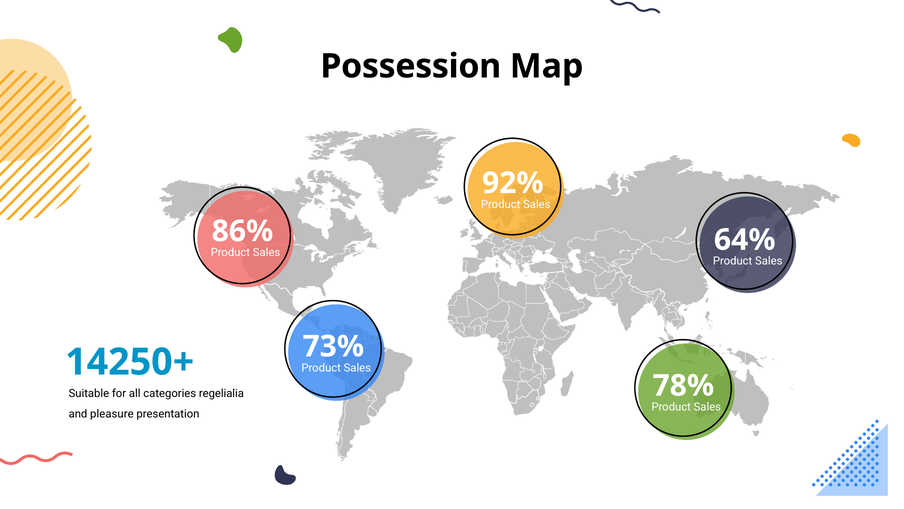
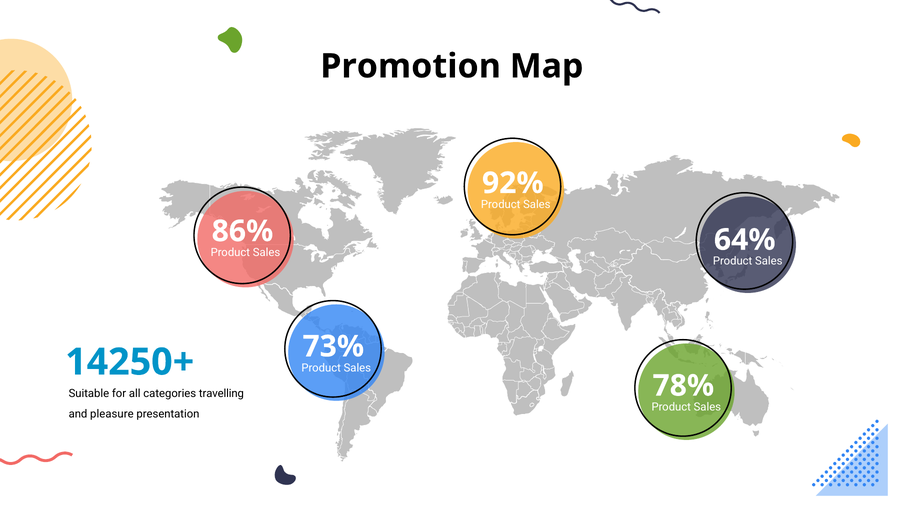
Possession: Possession -> Promotion
regelialia: regelialia -> travelling
